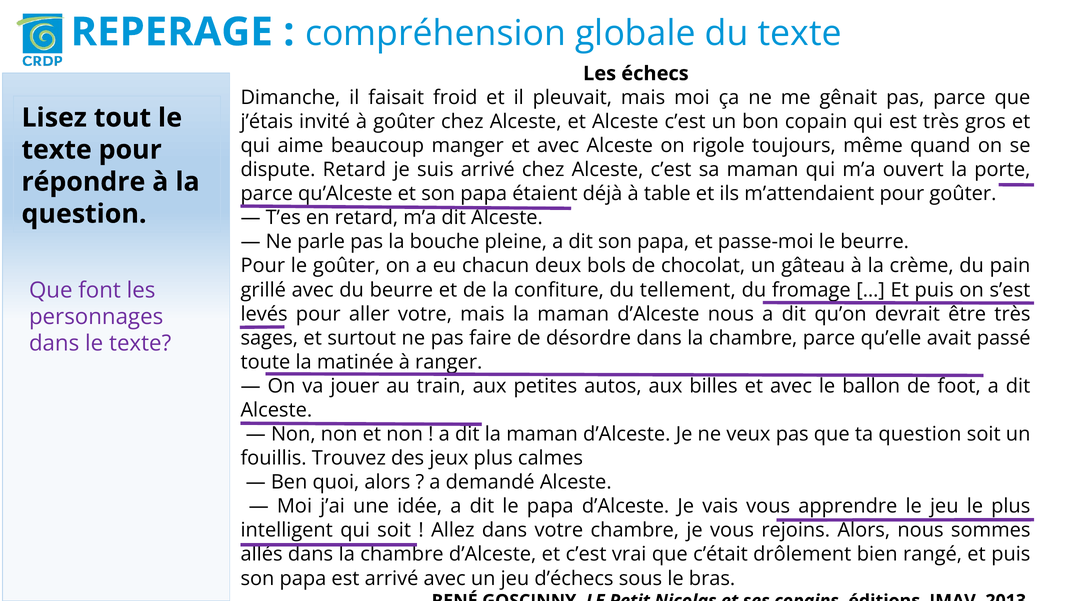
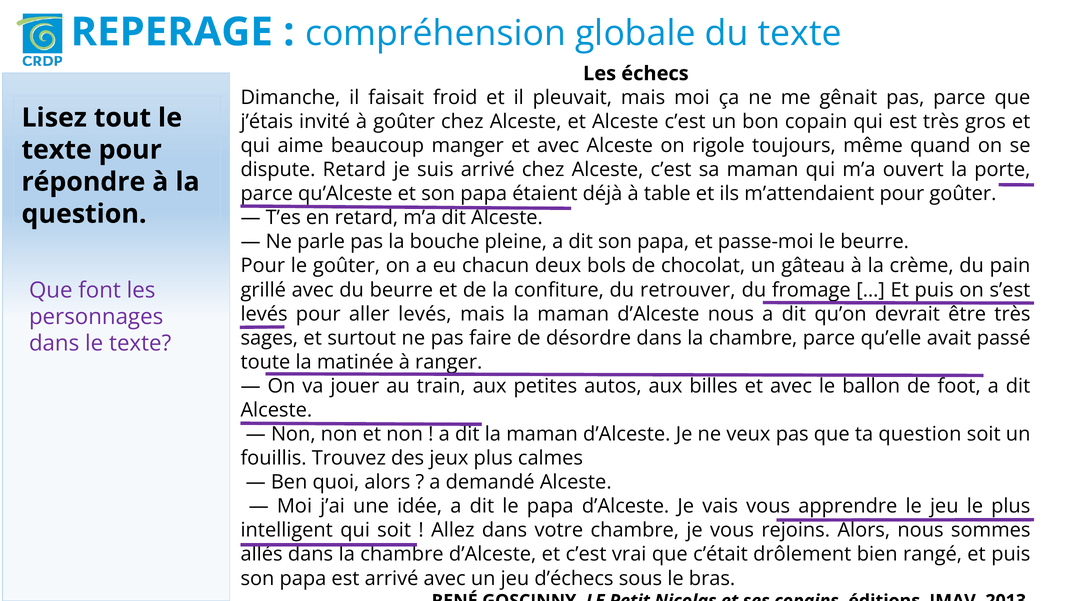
tellement: tellement -> retrouver
aller votre: votre -> levés
